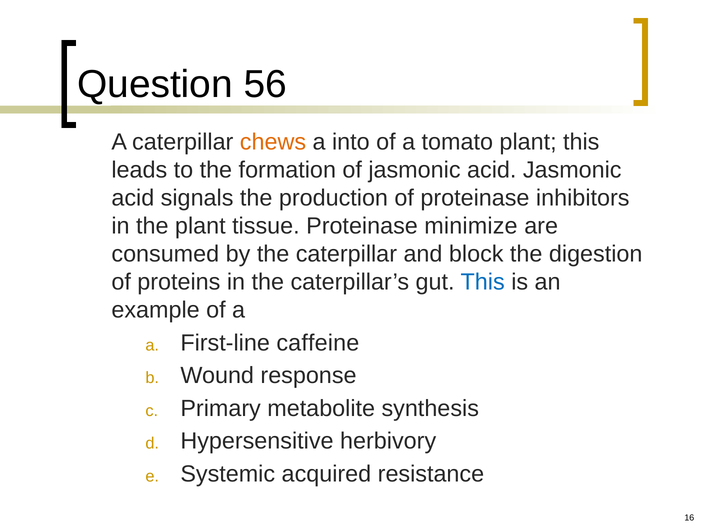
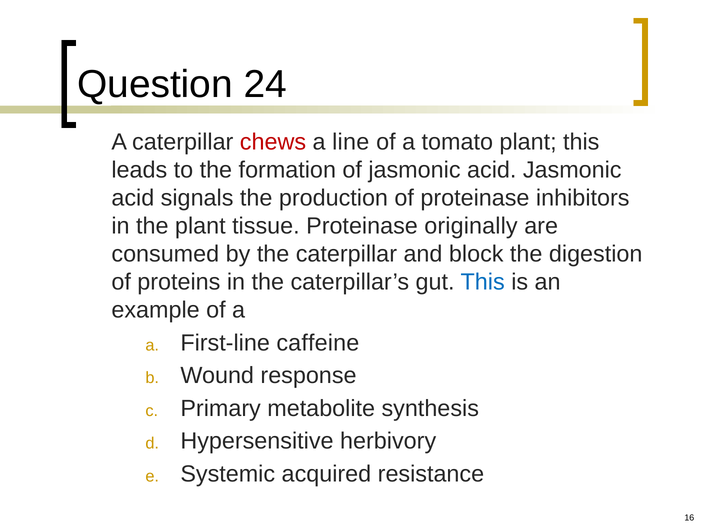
56: 56 -> 24
chews colour: orange -> red
into: into -> line
minimize: minimize -> originally
